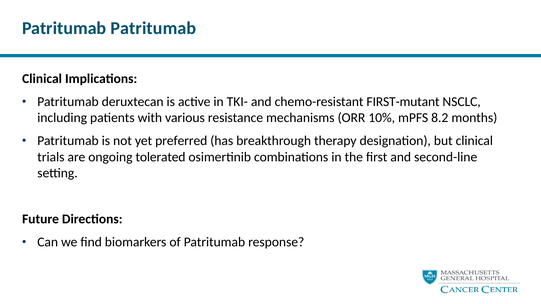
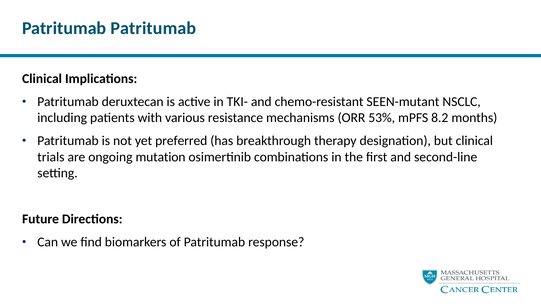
FIRST-mutant: FIRST-mutant -> SEEN-mutant
10%: 10% -> 53%
tolerated: tolerated -> mutation
